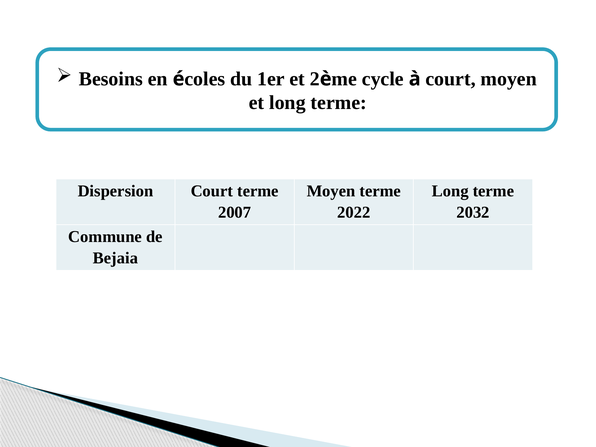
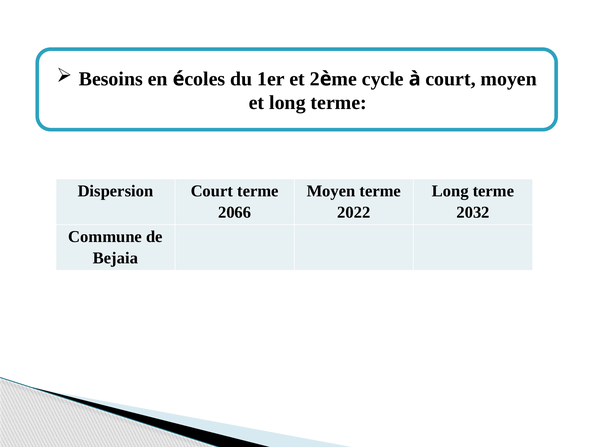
2007: 2007 -> 2066
